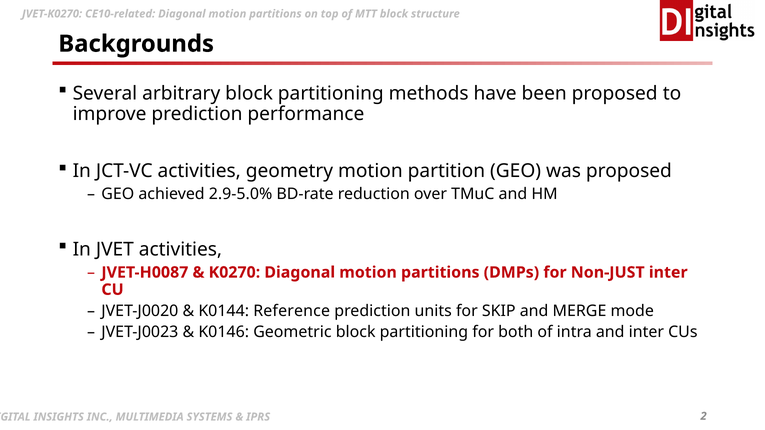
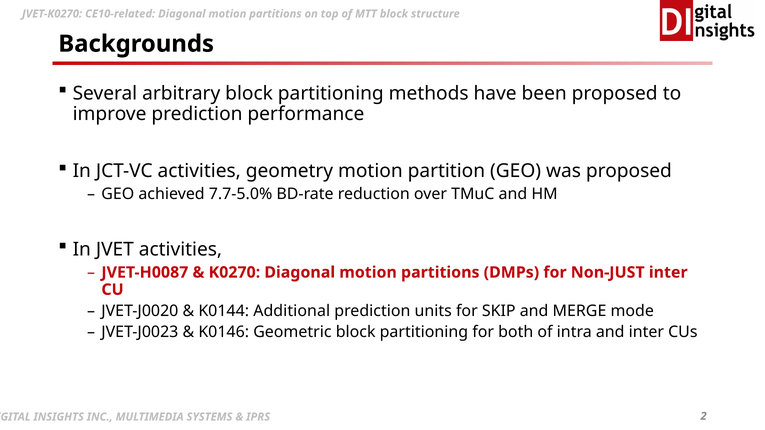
2.9-5.0%: 2.9-5.0% -> 7.7-5.0%
Reference: Reference -> Additional
